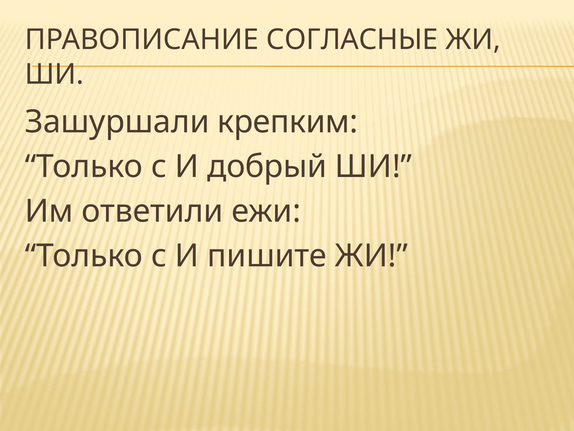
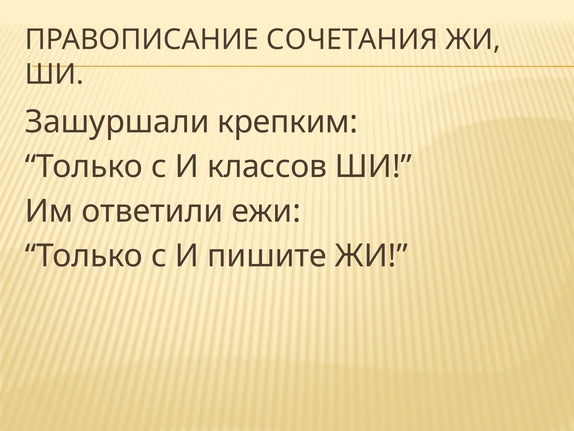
СОГЛАСНЫЕ: СОГЛАСНЫЕ -> СОЧЕТАНИЯ
добрый: добрый -> классов
